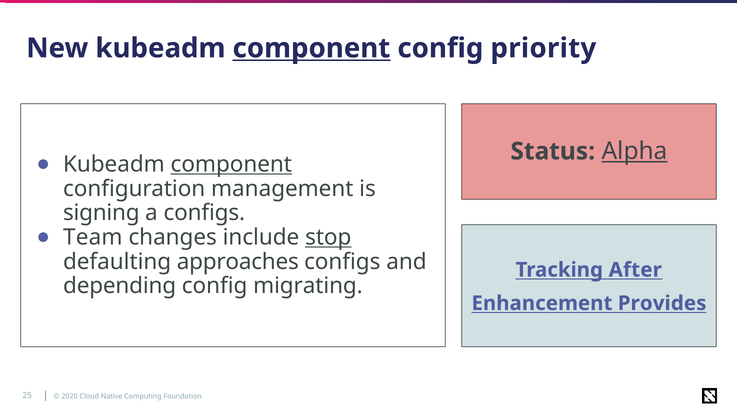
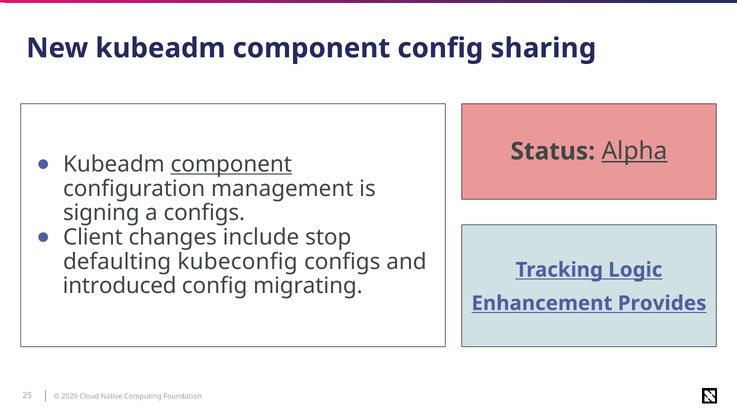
component at (311, 48) underline: present -> none
priority: priority -> sharing
Team: Team -> Client
stop underline: present -> none
approaches: approaches -> kubeconfig
After: After -> Logic
depending: depending -> introduced
